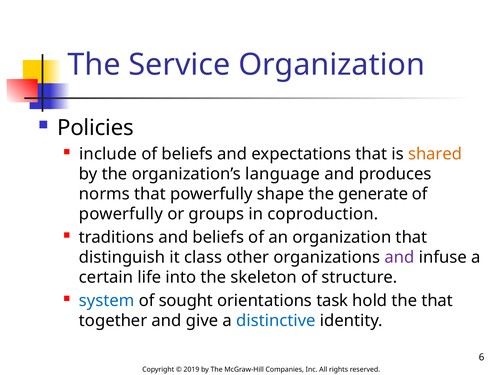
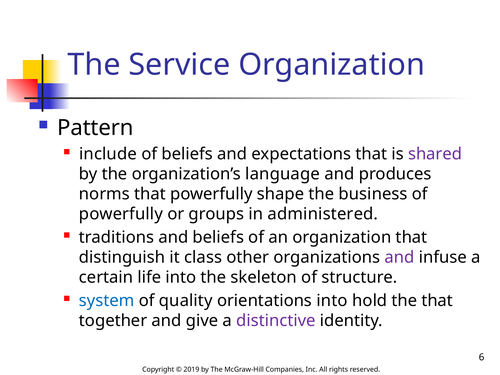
Policies: Policies -> Pattern
shared colour: orange -> purple
generate: generate -> business
coproduction: coproduction -> administered
sought: sought -> quality
orientations task: task -> into
distinctive colour: blue -> purple
